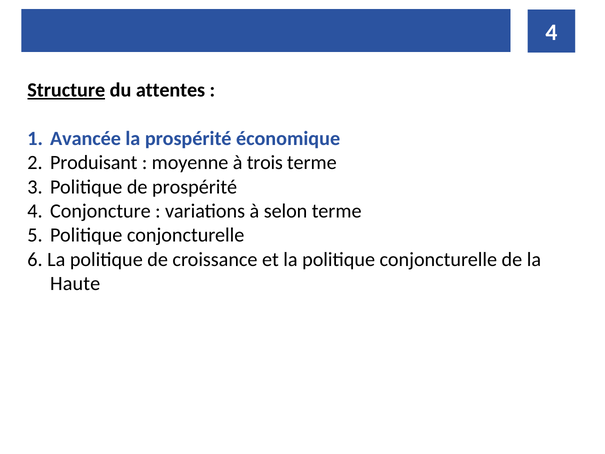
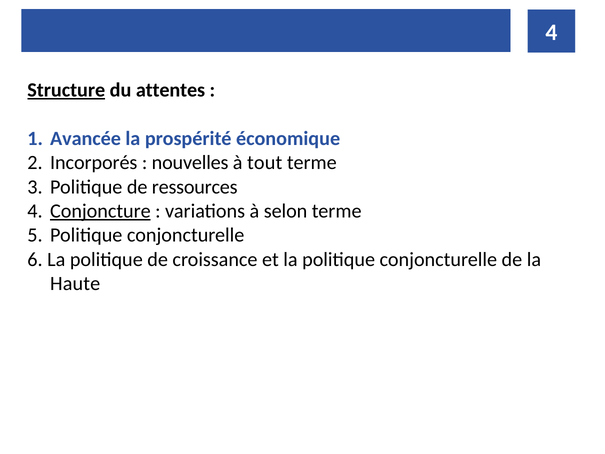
Produisant: Produisant -> Incorporés
moyenne: moyenne -> nouvelles
trois: trois -> tout
de prospérité: prospérité -> ressources
Conjoncture underline: none -> present
